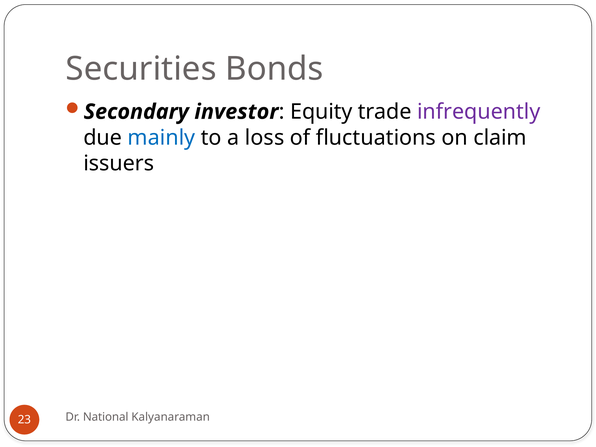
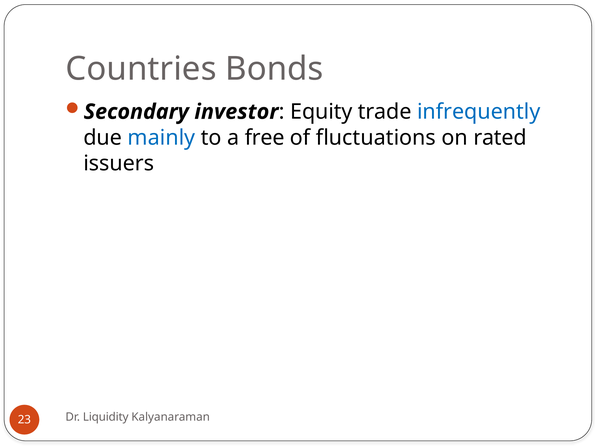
Securities: Securities -> Countries
infrequently colour: purple -> blue
loss: loss -> free
claim: claim -> rated
National: National -> Liquidity
